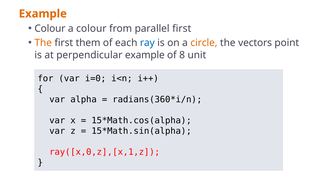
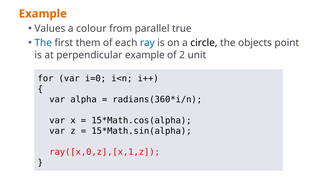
Colour at (50, 29): Colour -> Values
parallel first: first -> true
The at (43, 43) colour: orange -> blue
circle colour: orange -> black
vectors: vectors -> objects
8: 8 -> 2
